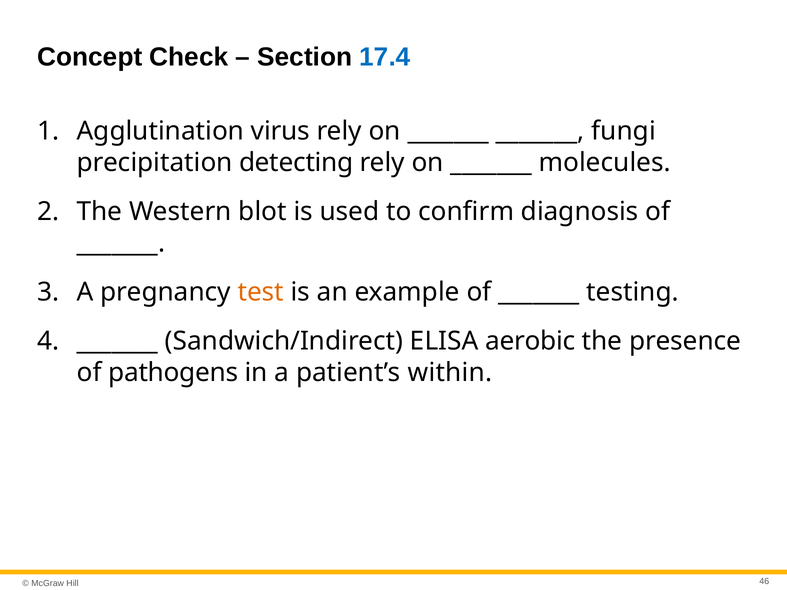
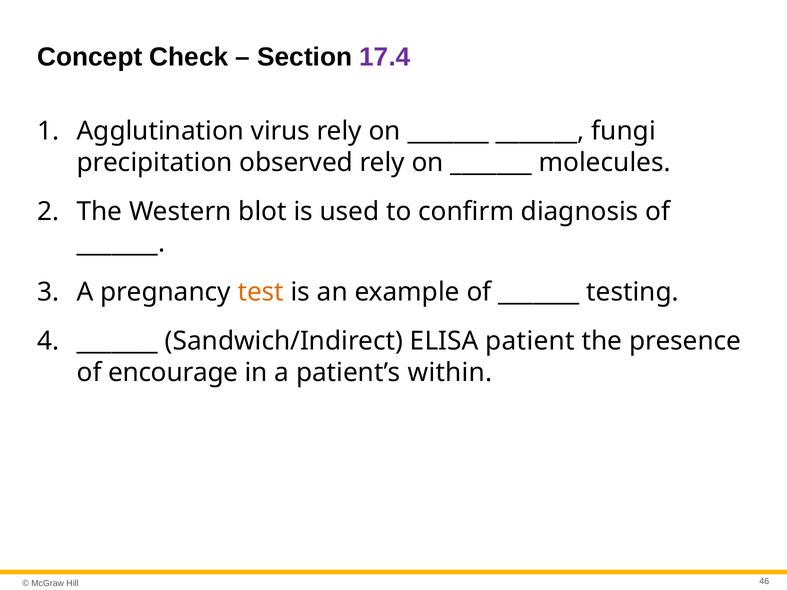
17.4 colour: blue -> purple
detecting: detecting -> observed
aerobic: aerobic -> patient
pathogens: pathogens -> encourage
